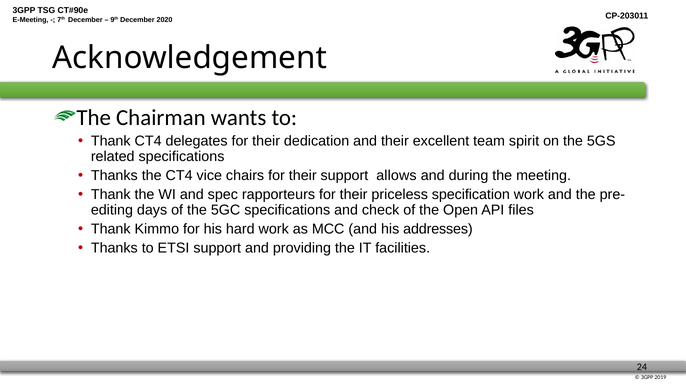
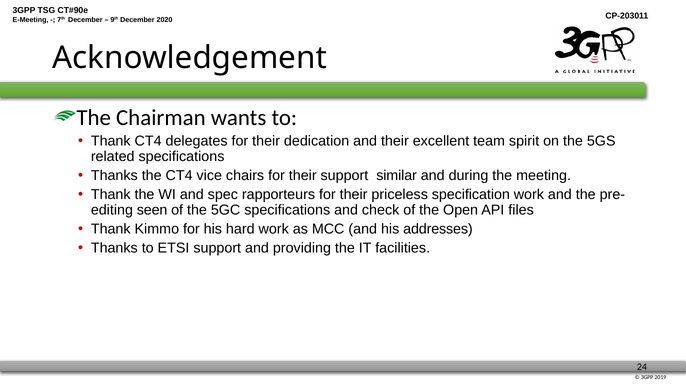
allows: allows -> similar
days: days -> seen
